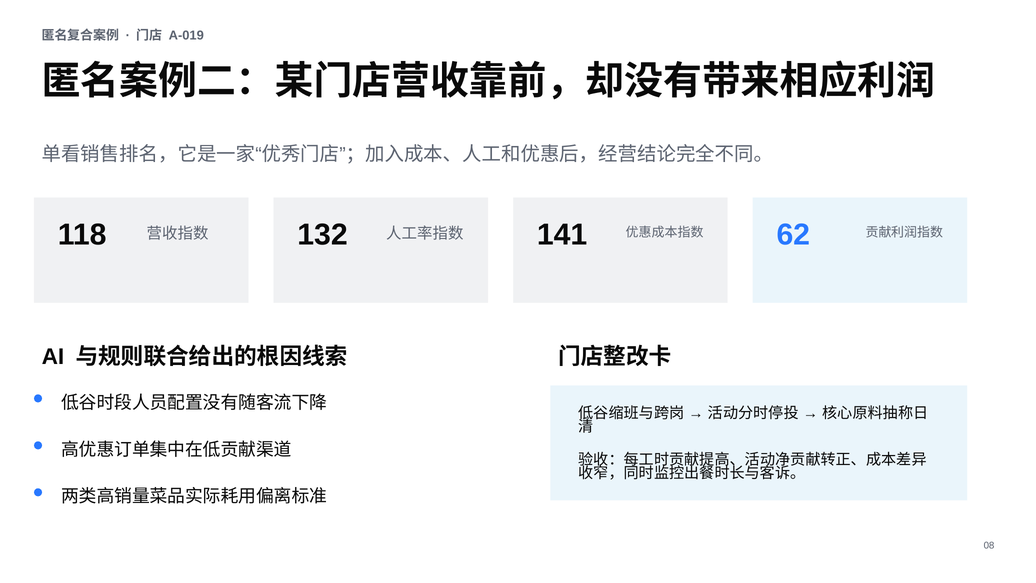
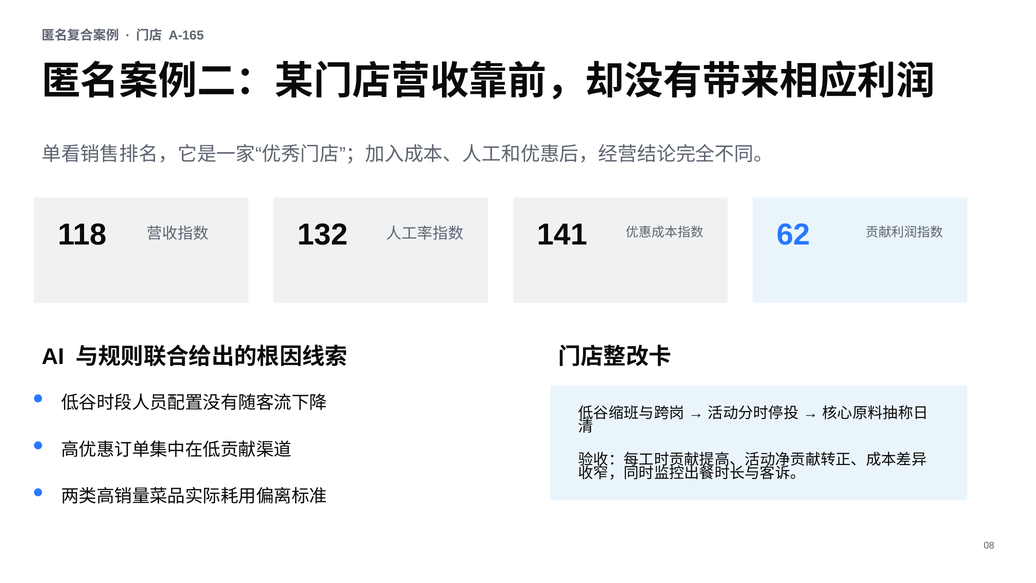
A-019: A-019 -> A-165
